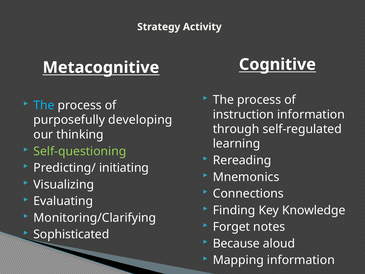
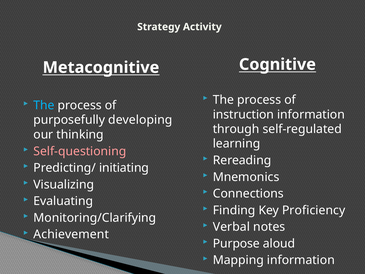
Self-questioning colour: light green -> pink
Knowledge: Knowledge -> Proficiency
Forget: Forget -> Verbal
Sophisticated: Sophisticated -> Achievement
Because: Because -> Purpose
